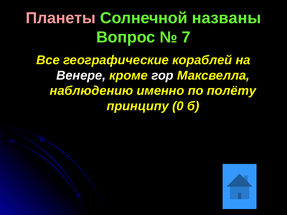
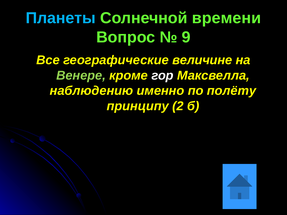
Планеты colour: pink -> light blue
названы: названы -> времени
7: 7 -> 9
кораблей: кораблей -> величине
Венере colour: white -> light green
0: 0 -> 2
